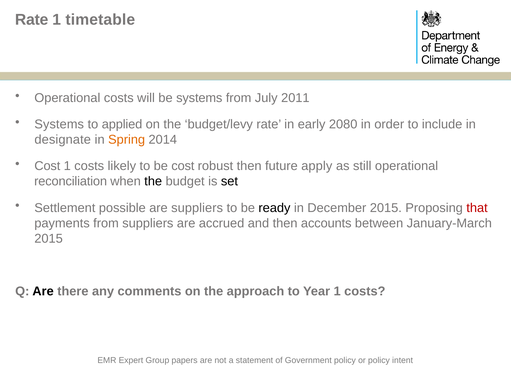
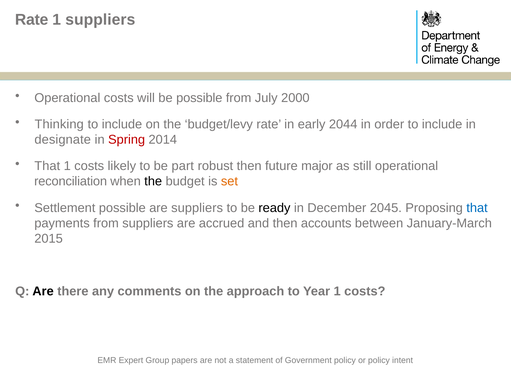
1 timetable: timetable -> suppliers
be systems: systems -> possible
2011: 2011 -> 2000
Systems at (59, 125): Systems -> Thinking
applied at (122, 125): applied -> include
2080: 2080 -> 2044
Spring colour: orange -> red
Cost at (47, 166): Cost -> That
be cost: cost -> part
apply: apply -> major
set colour: black -> orange
December 2015: 2015 -> 2045
that at (477, 208) colour: red -> blue
